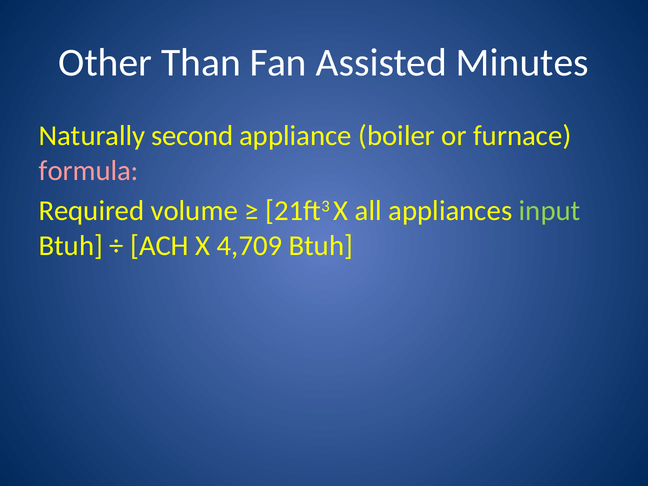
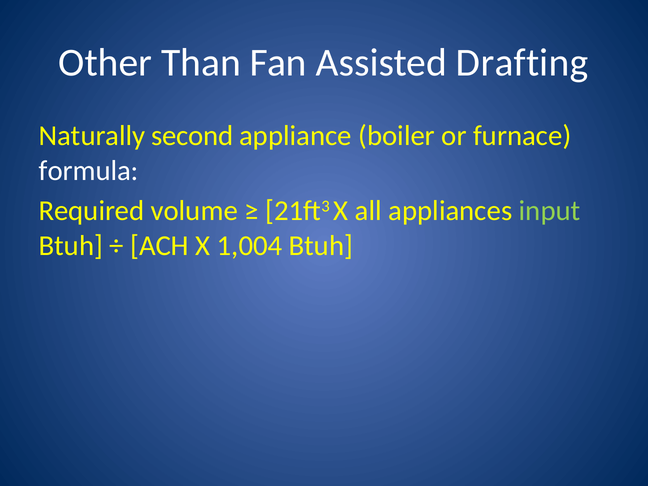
Minutes: Minutes -> Drafting
formula colour: pink -> white
4,709: 4,709 -> 1,004
